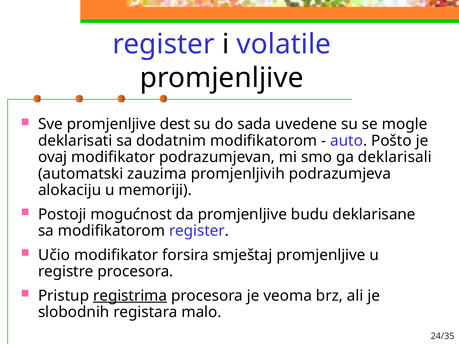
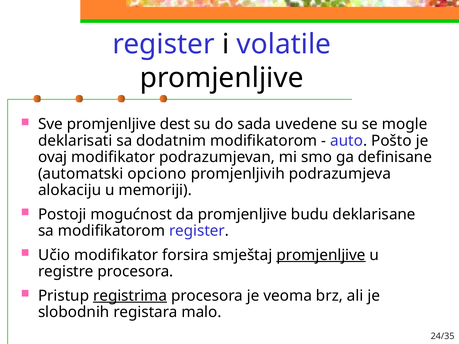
deklarisali: deklarisali -> definisane
zauzima: zauzima -> opciono
promjenljive at (321, 255) underline: none -> present
